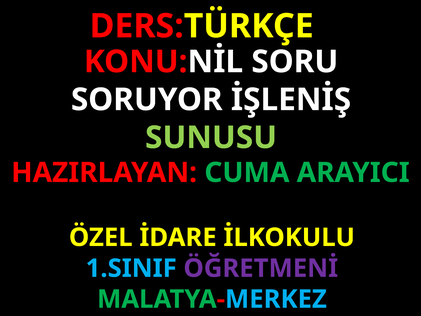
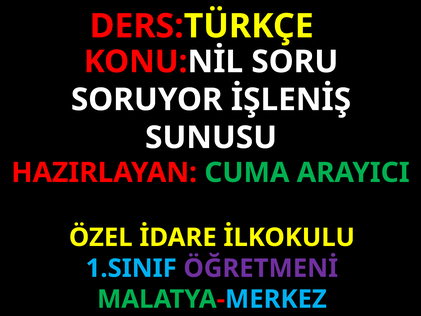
SUNUSU colour: light green -> white
